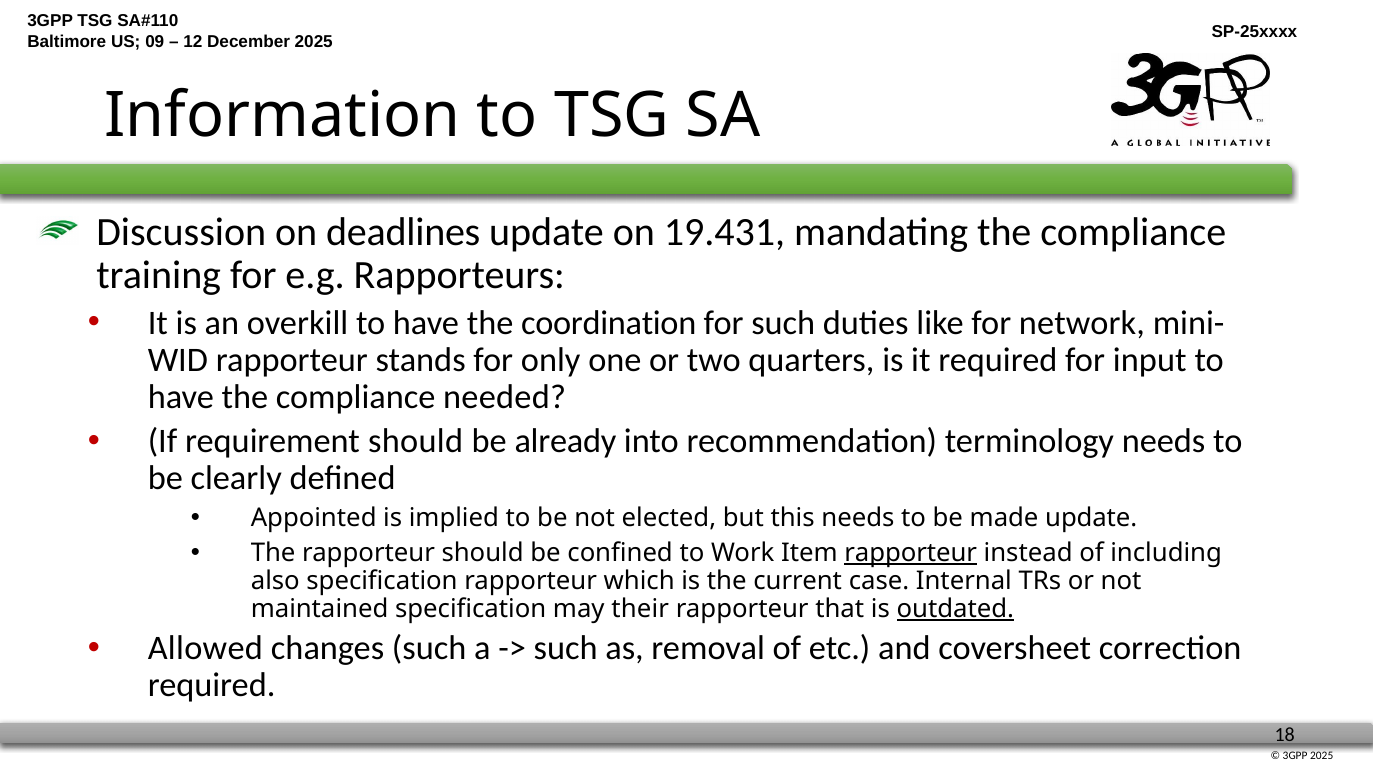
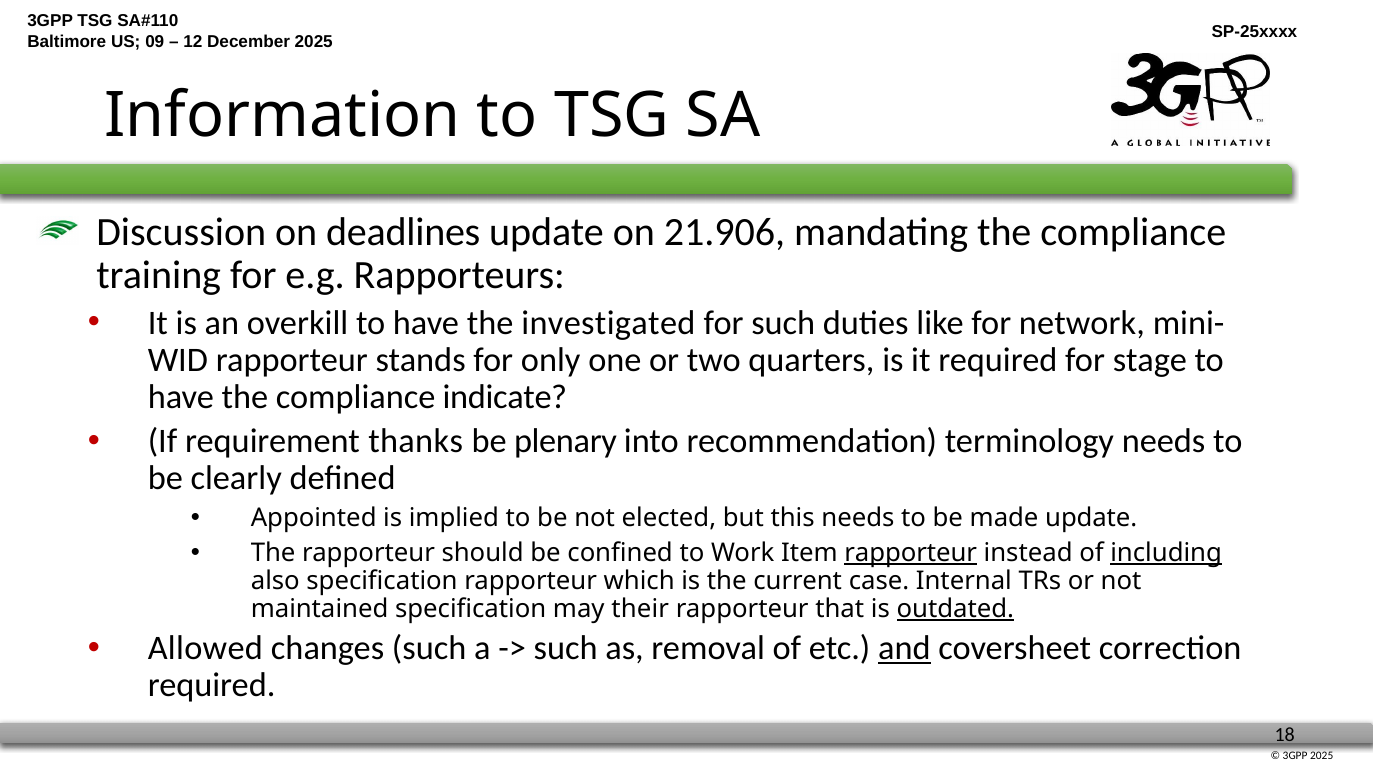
19.431: 19.431 -> 21.906
coordination: coordination -> investigated
input: input -> stage
needed: needed -> indicate
requirement should: should -> thanks
already: already -> plenary
including underline: none -> present
and underline: none -> present
